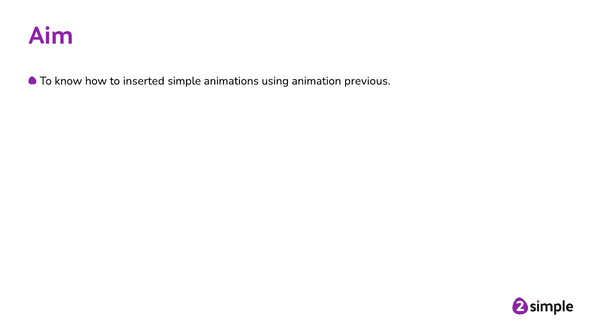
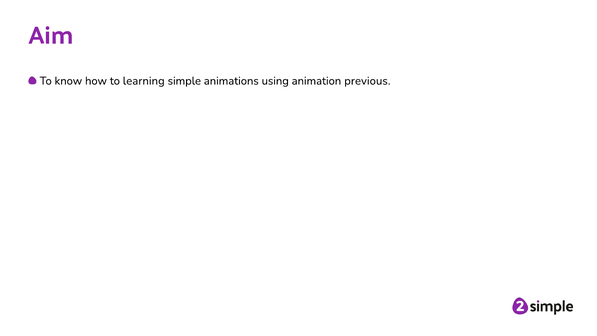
inserted: inserted -> learning
